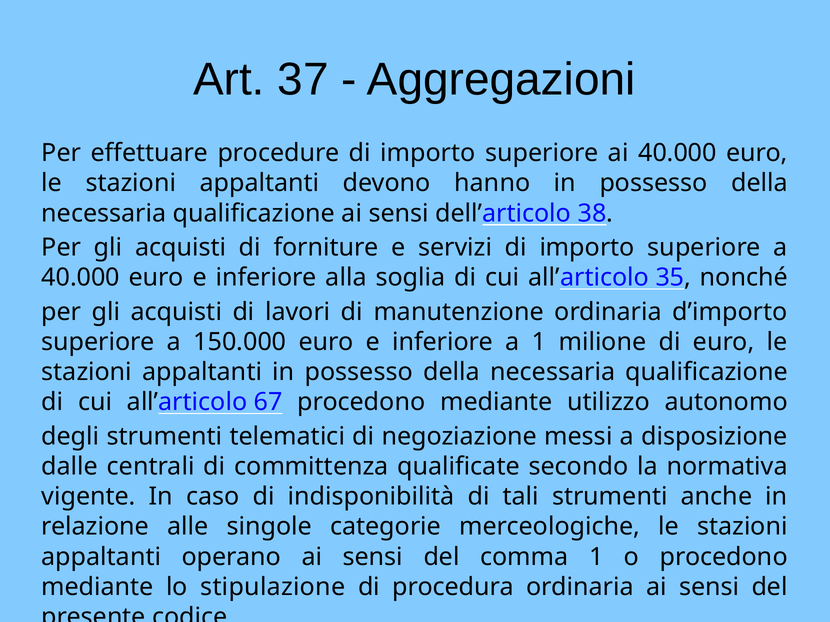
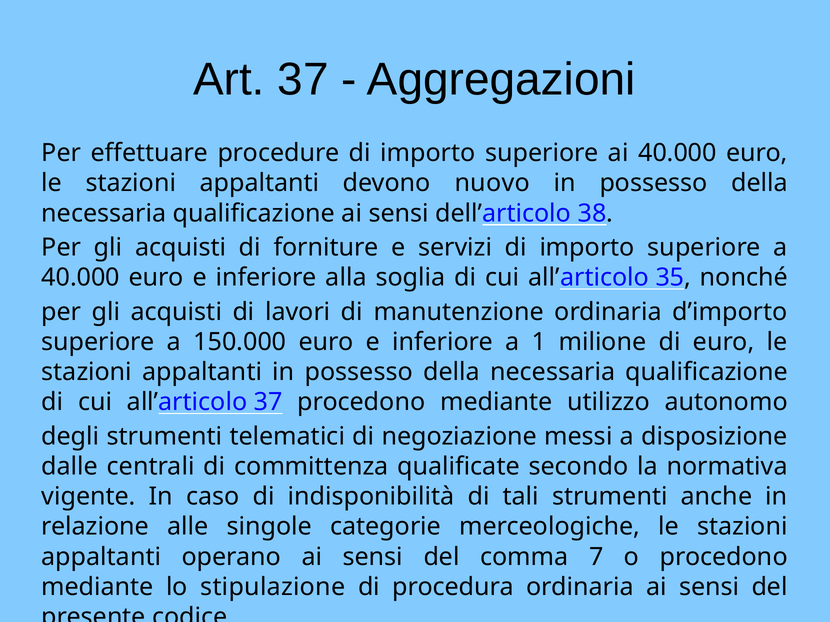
hanno: hanno -> nuovo
all’articolo 67: 67 -> 37
comma 1: 1 -> 7
